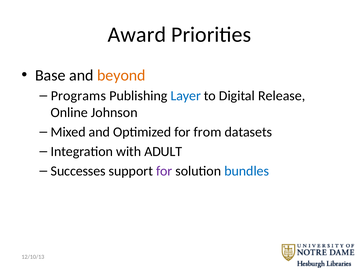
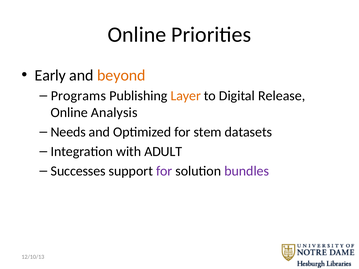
Award at (137, 35): Award -> Online
Base: Base -> Early
Layer colour: blue -> orange
Johnson: Johnson -> Analysis
Mixed: Mixed -> Needs
from: from -> stem
bundles colour: blue -> purple
